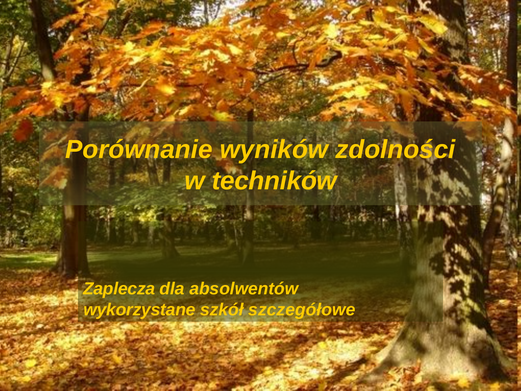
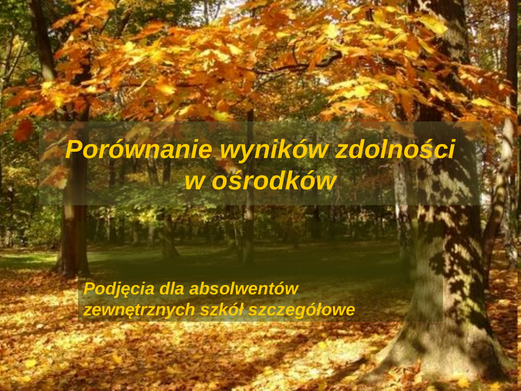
techników: techników -> ośrodków
Zaplecza: Zaplecza -> Podjęcia
wykorzystane: wykorzystane -> zewnętrznych
